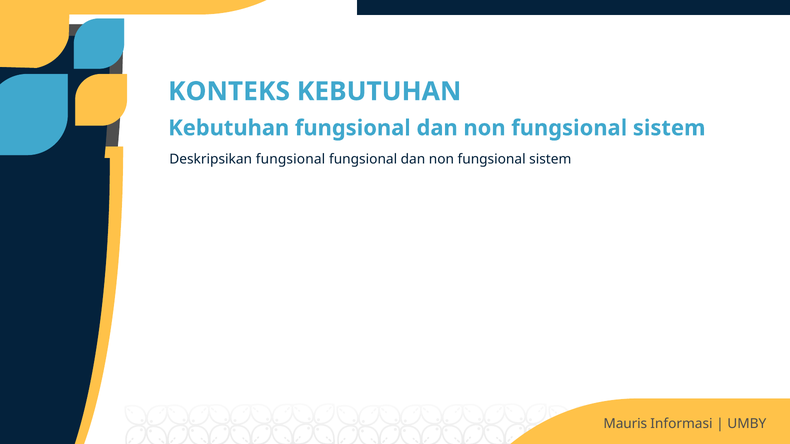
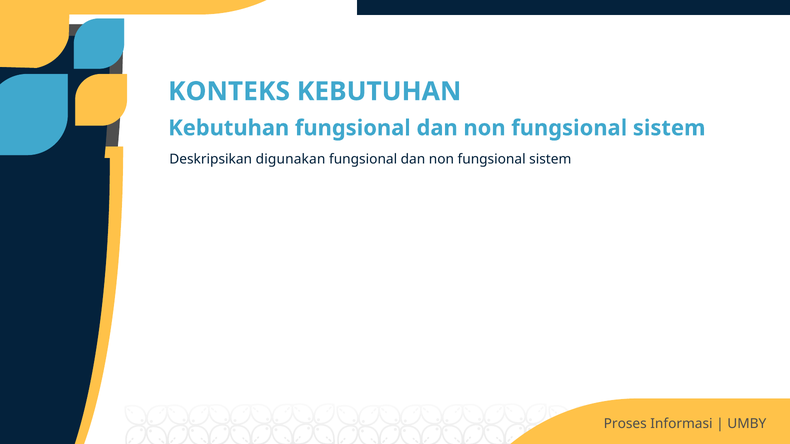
Deskripsikan fungsional: fungsional -> digunakan
Mauris: Mauris -> Proses
